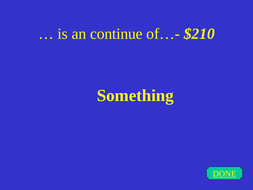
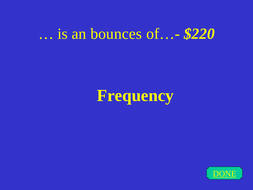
continue: continue -> bounces
$210: $210 -> $220
Something: Something -> Frequency
